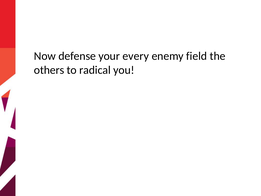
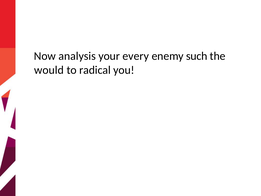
defense: defense -> analysis
field: field -> such
others: others -> would
